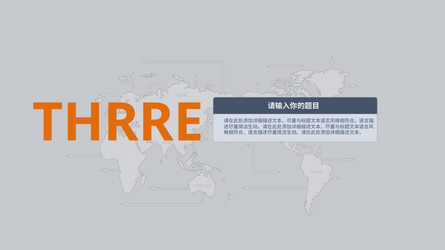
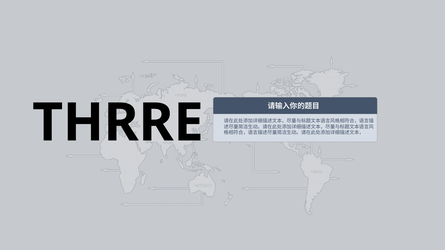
THRRE colour: orange -> black
